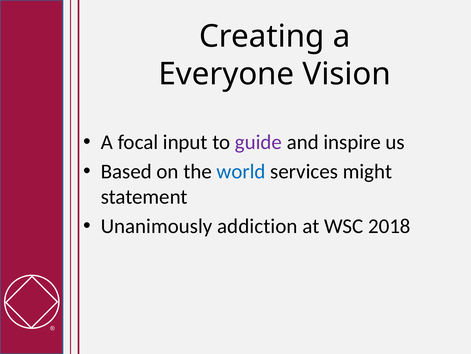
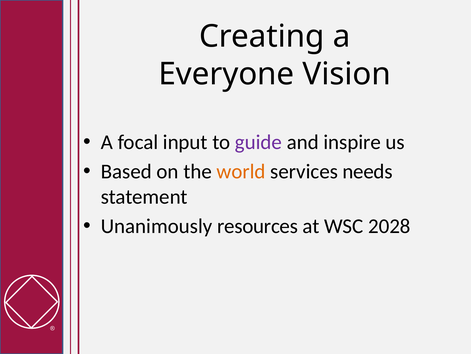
world colour: blue -> orange
might: might -> needs
addiction: addiction -> resources
2018: 2018 -> 2028
